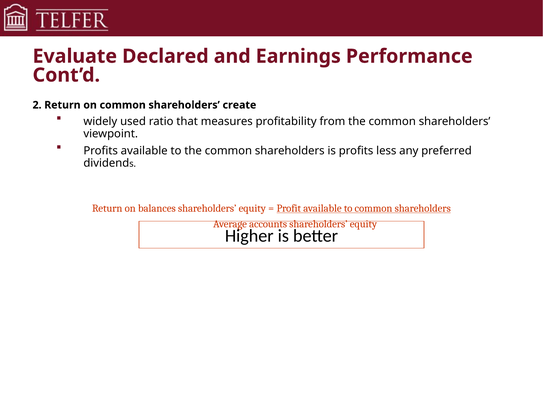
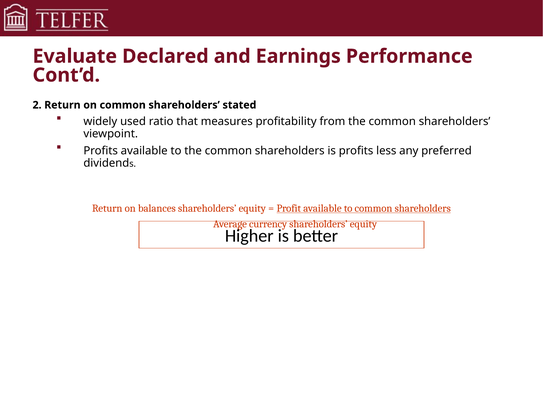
create: create -> stated
accounts: accounts -> currency
